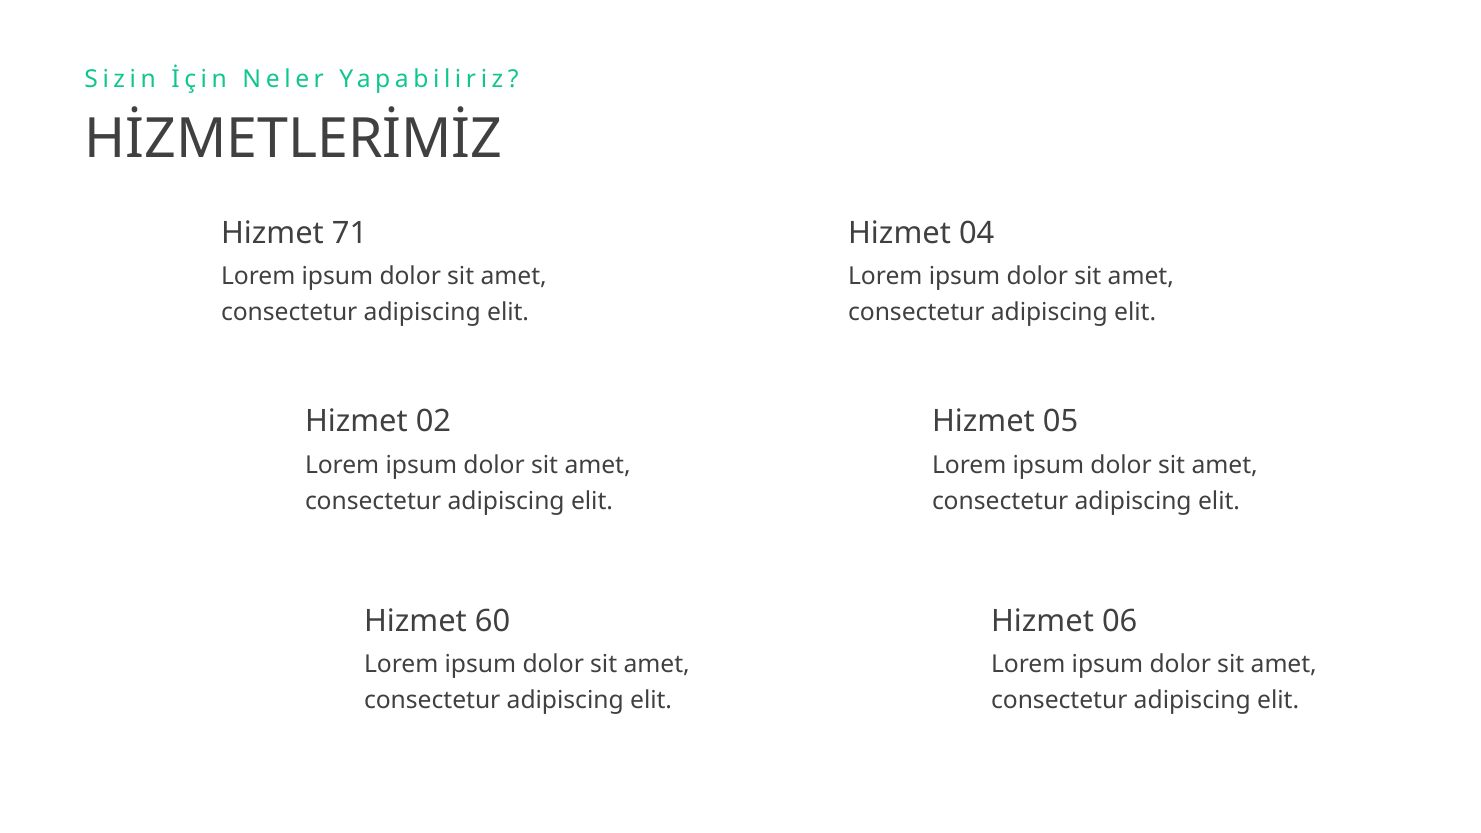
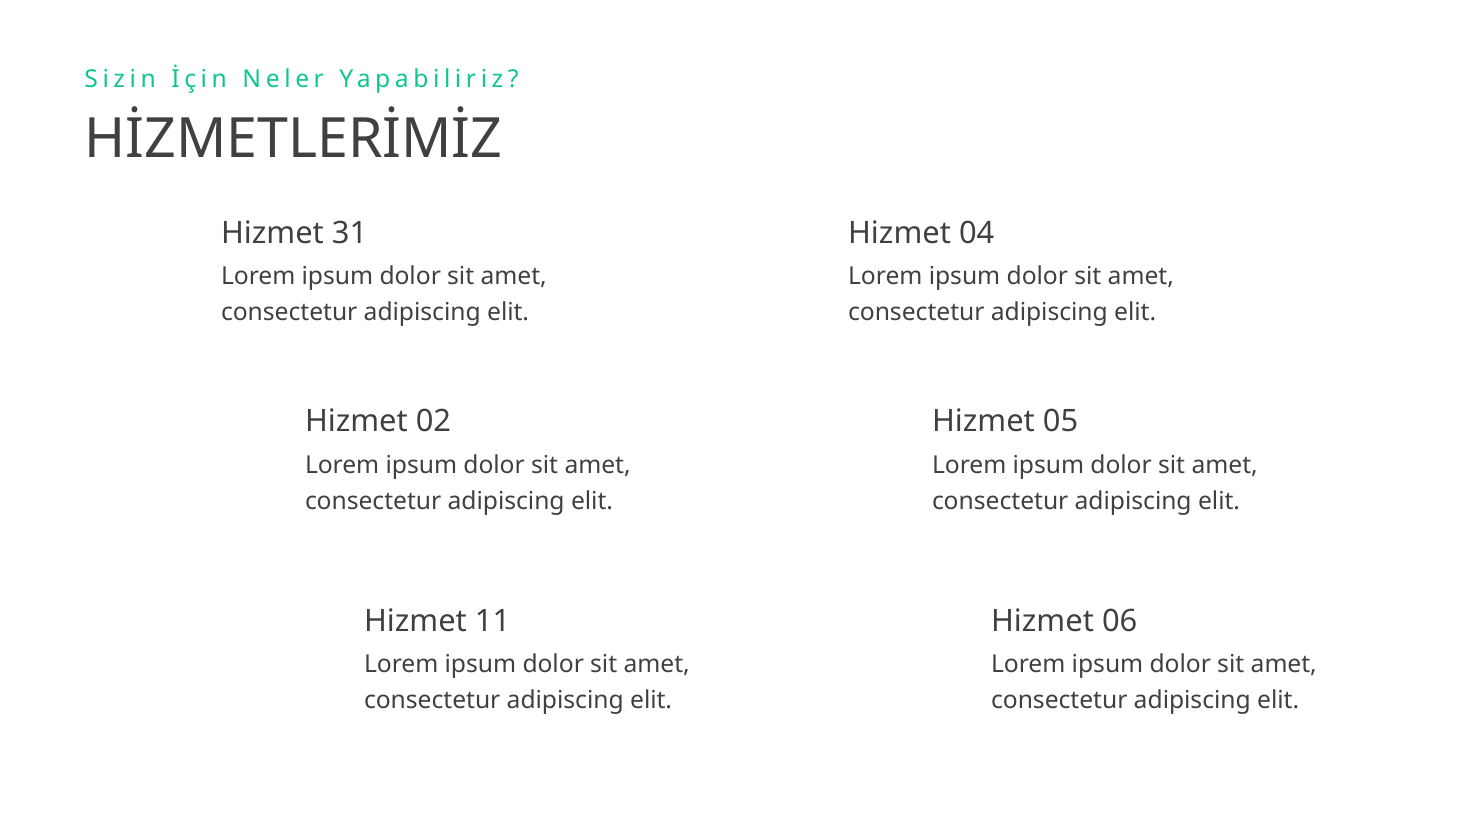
71: 71 -> 31
60: 60 -> 11
